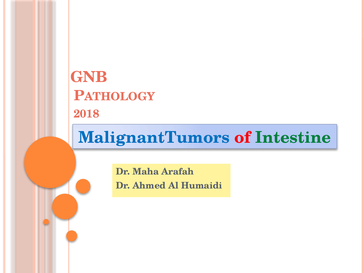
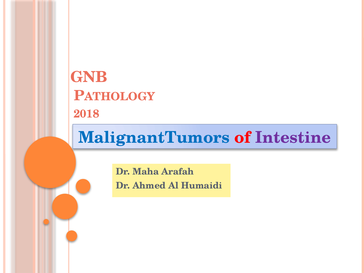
Intestine colour: green -> purple
